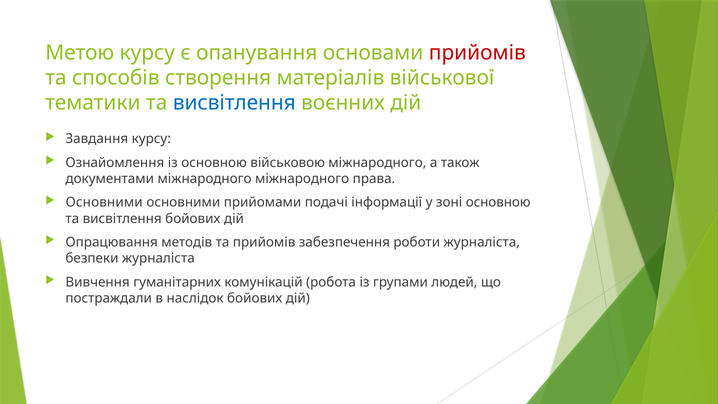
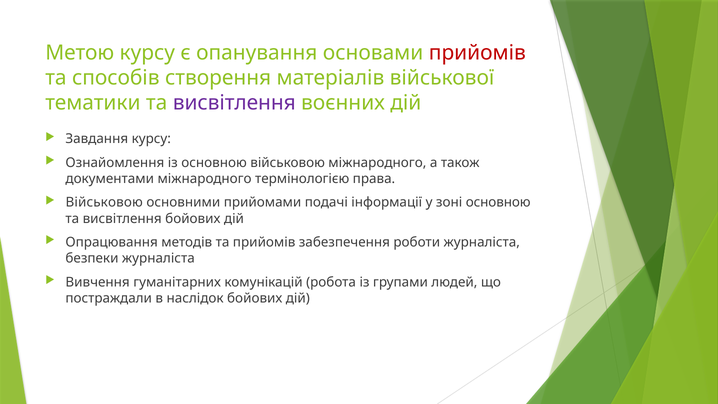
висвітлення at (234, 103) colour: blue -> purple
міжнародного міжнародного: міжнародного -> термінологією
Основними at (104, 202): Основними -> Військовою
